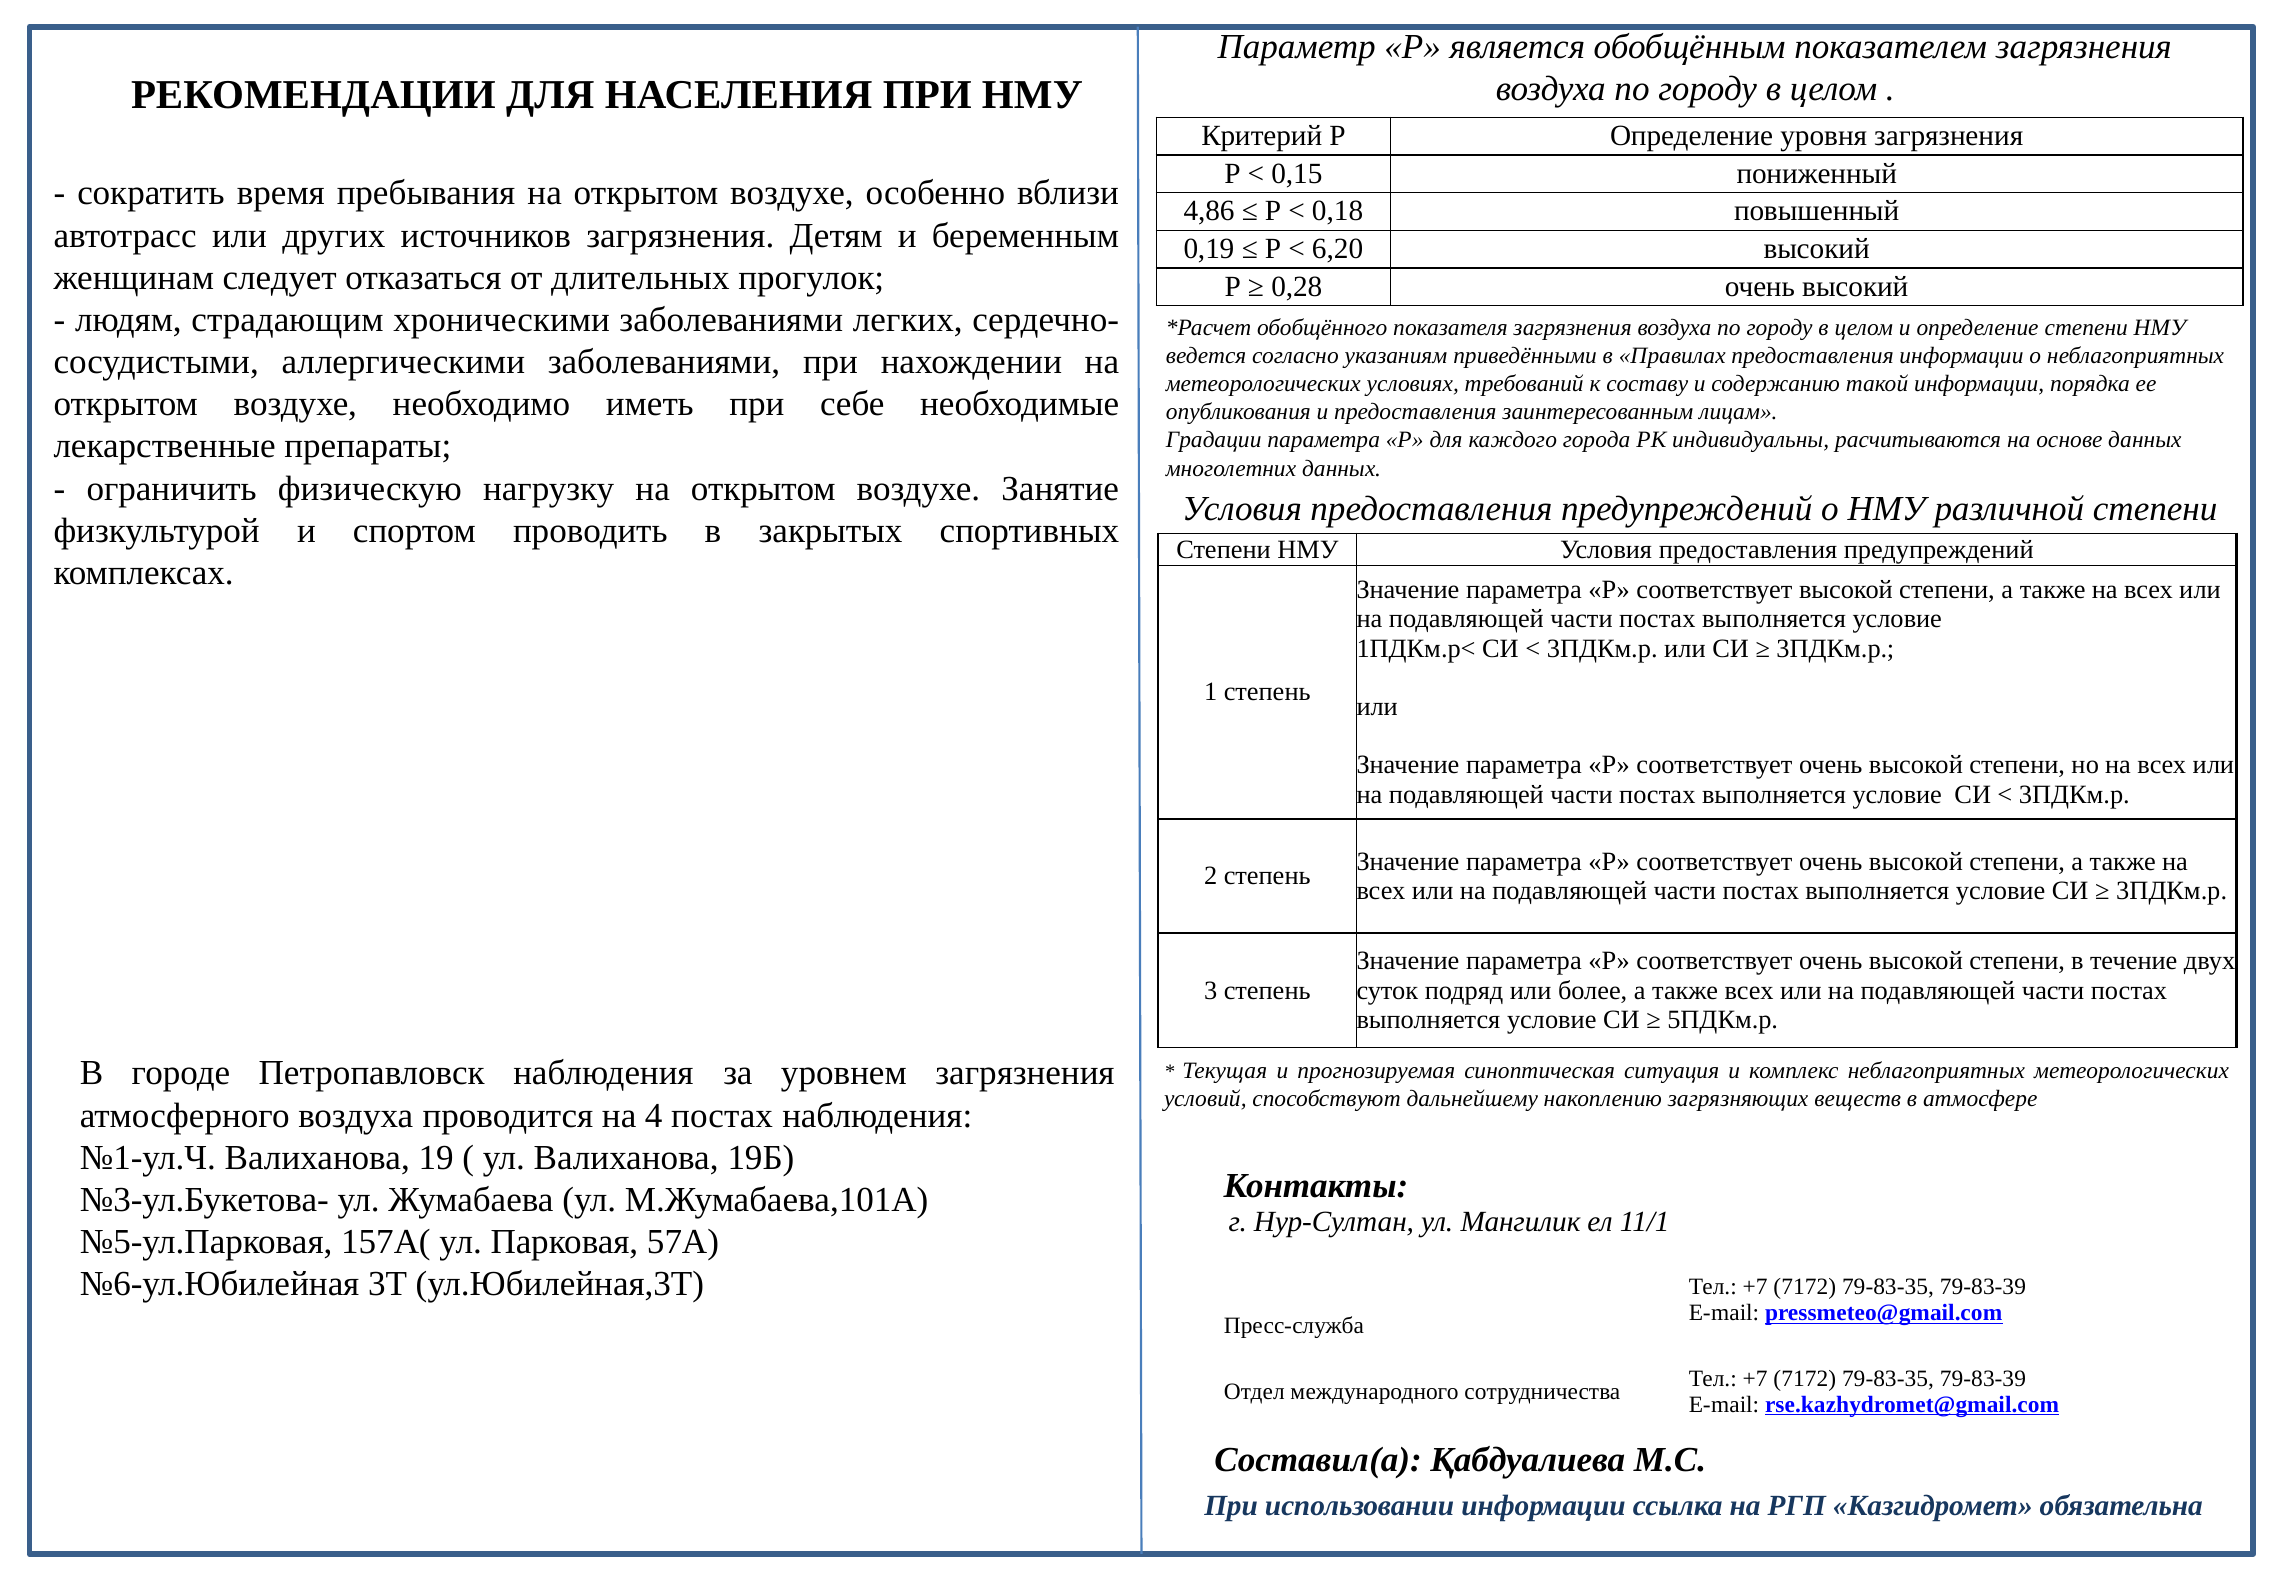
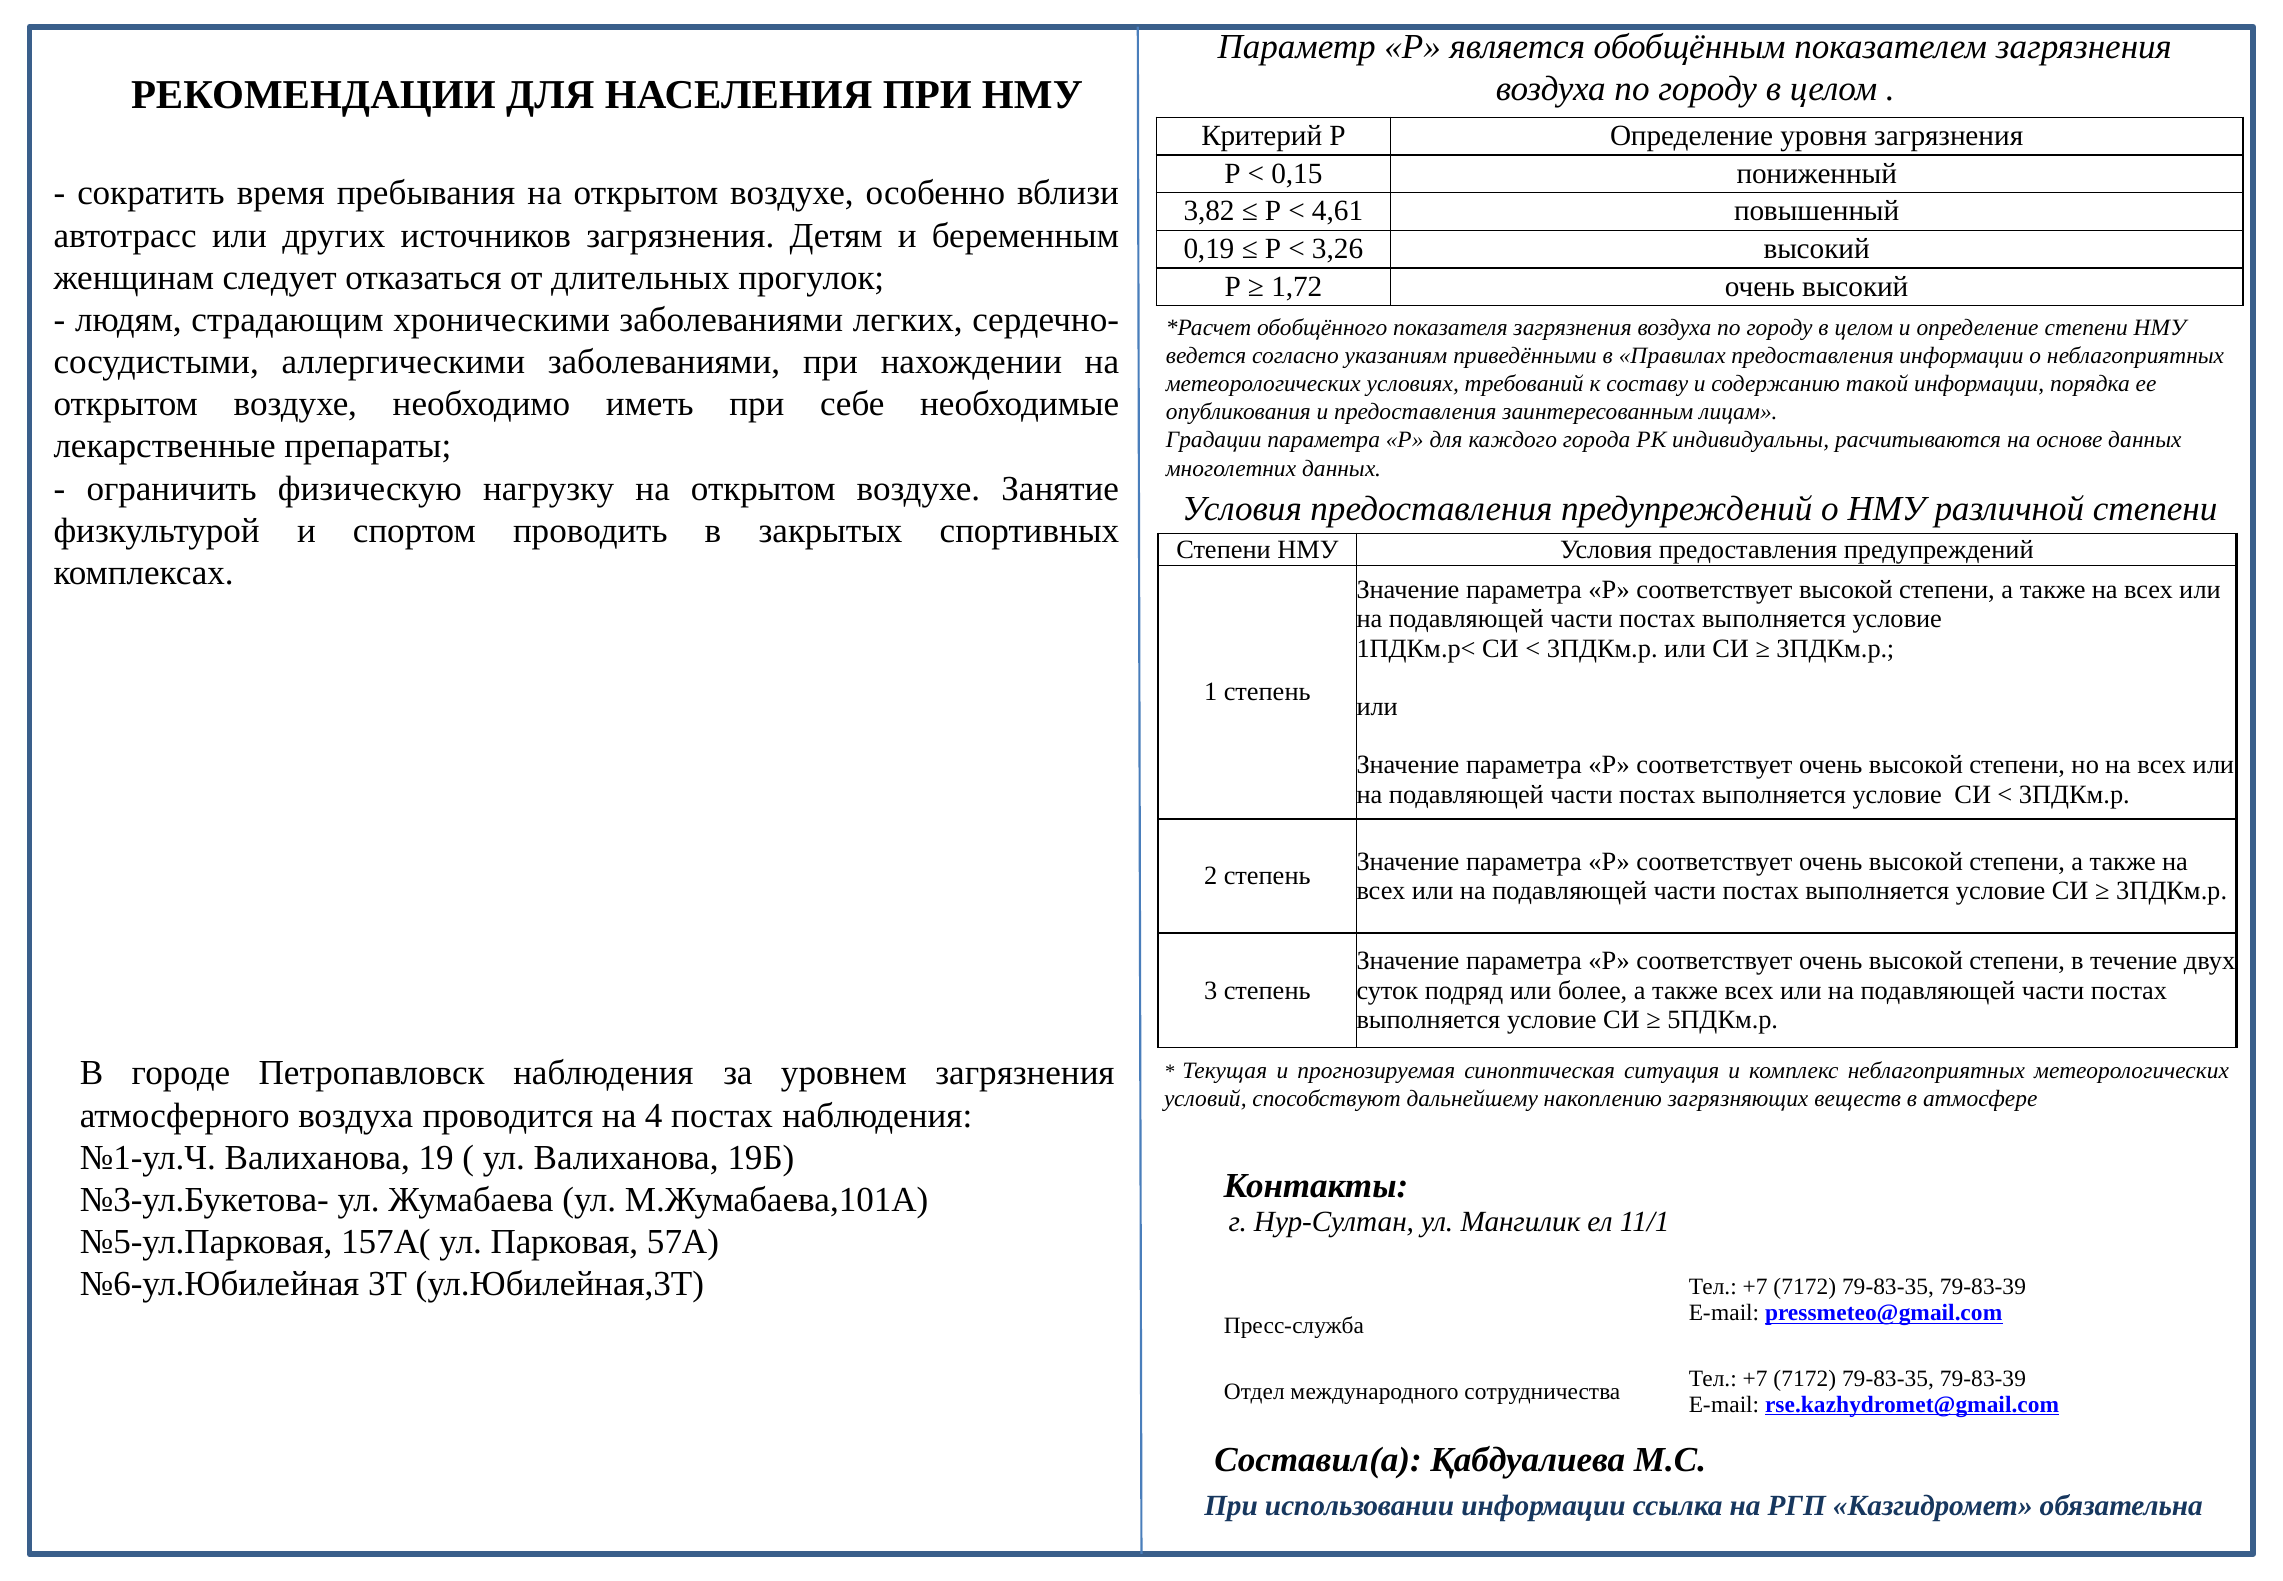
4,86: 4,86 -> 3,82
0,18: 0,18 -> 4,61
6,20: 6,20 -> 3,26
0,28: 0,28 -> 1,72
